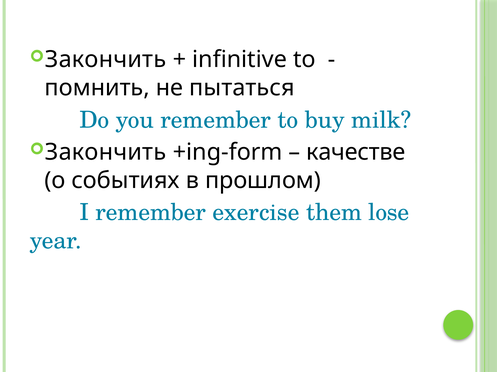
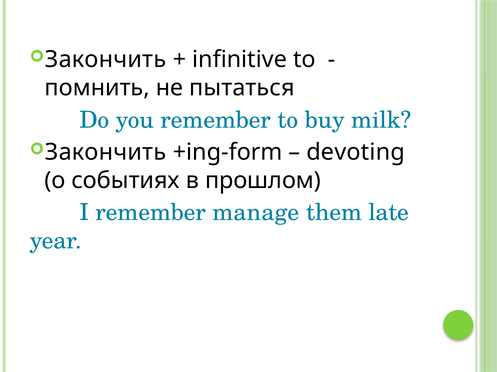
качестве: качестве -> devoting
exercise: exercise -> manage
lose: lose -> late
